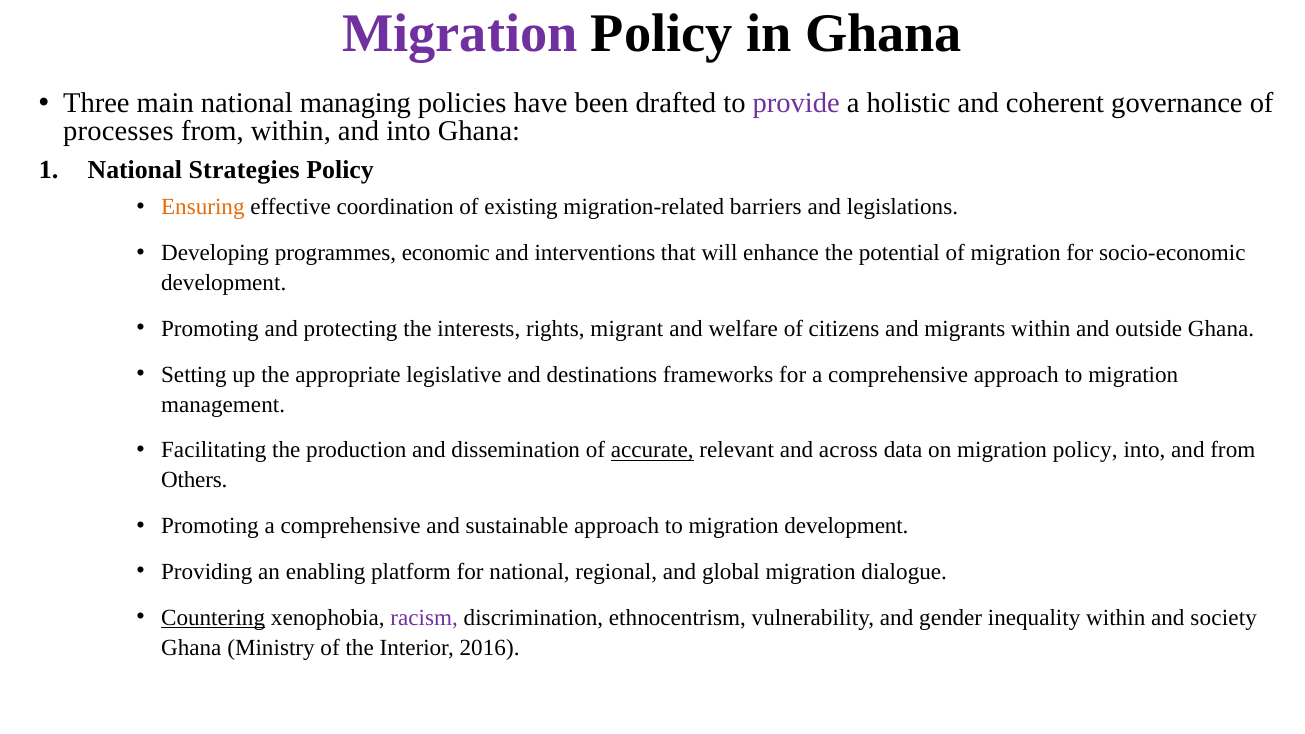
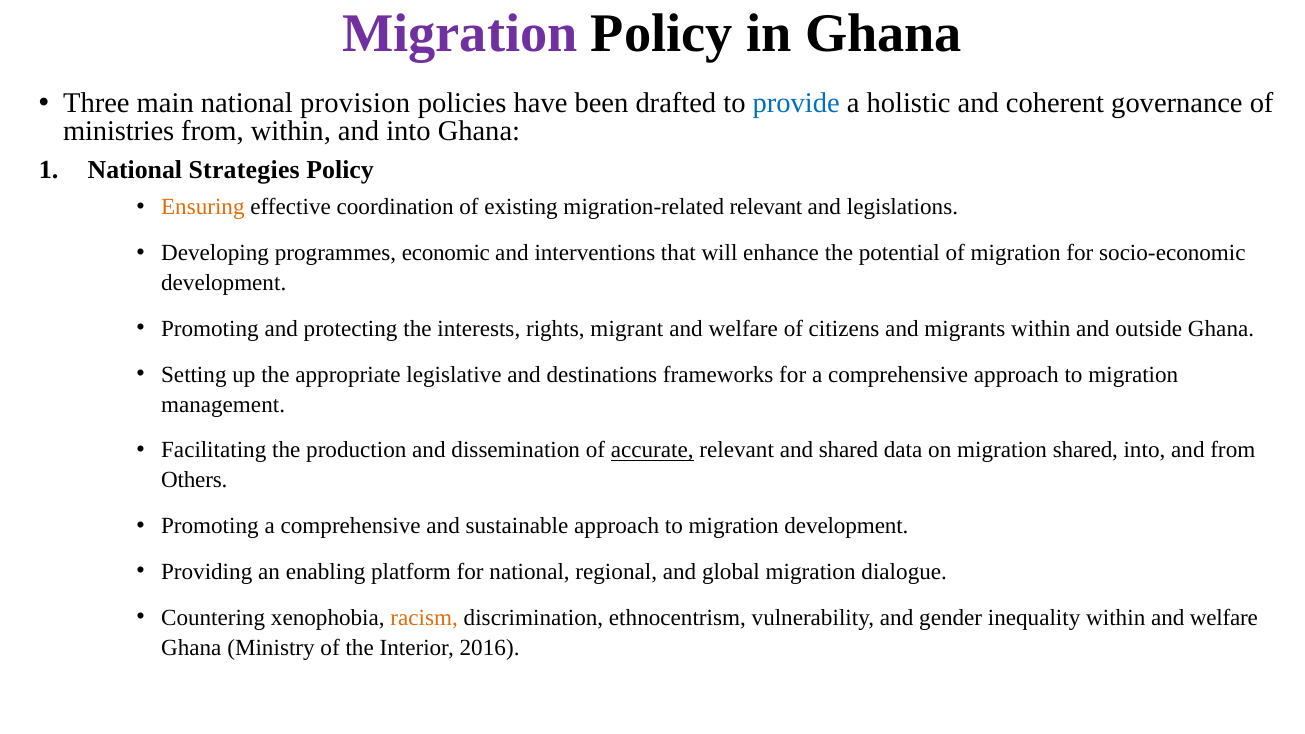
managing: managing -> provision
provide colour: purple -> blue
processes: processes -> ministries
migration-related barriers: barriers -> relevant
and across: across -> shared
on migration policy: policy -> shared
Countering underline: present -> none
racism colour: purple -> orange
within and society: society -> welfare
